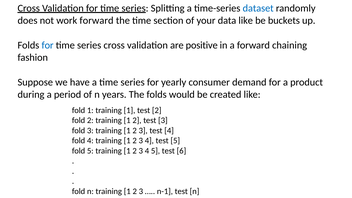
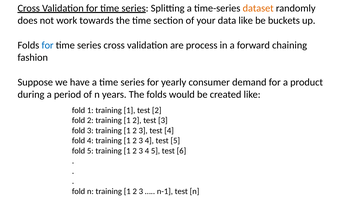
dataset colour: blue -> orange
work forward: forward -> towards
positive: positive -> process
